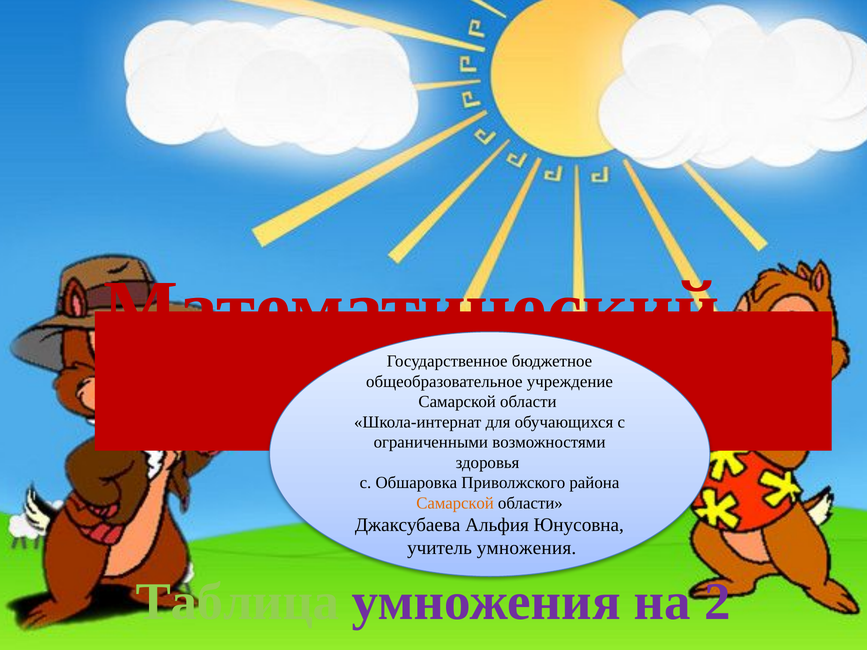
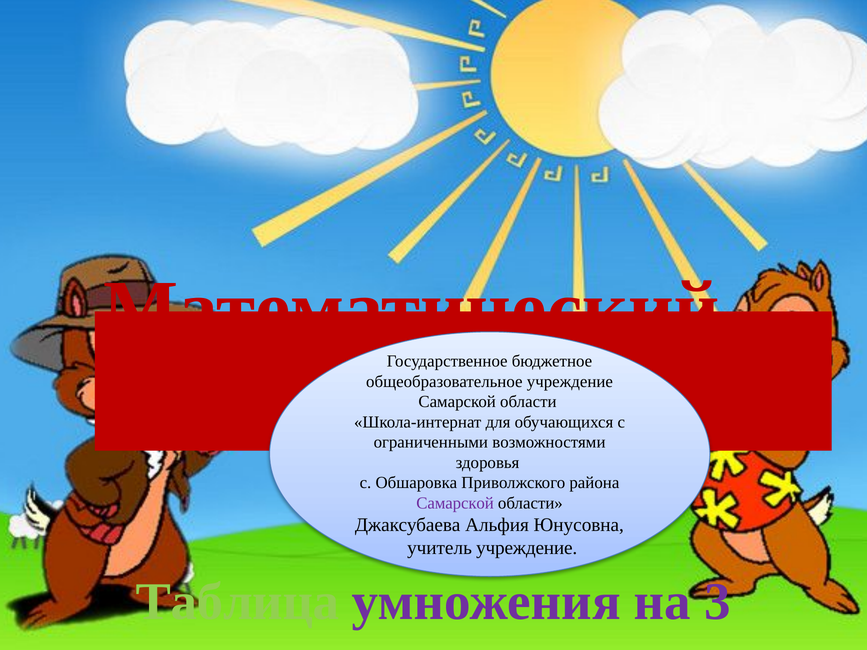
Самарской at (455, 503) colour: orange -> purple
учитель умножения: умножения -> учреждение
2: 2 -> 3
